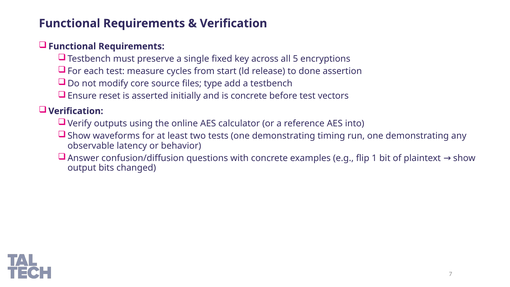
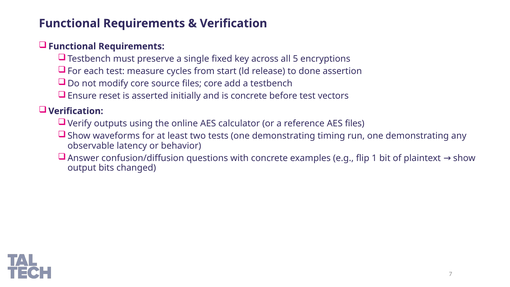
files type: type -> core
AES into: into -> files
